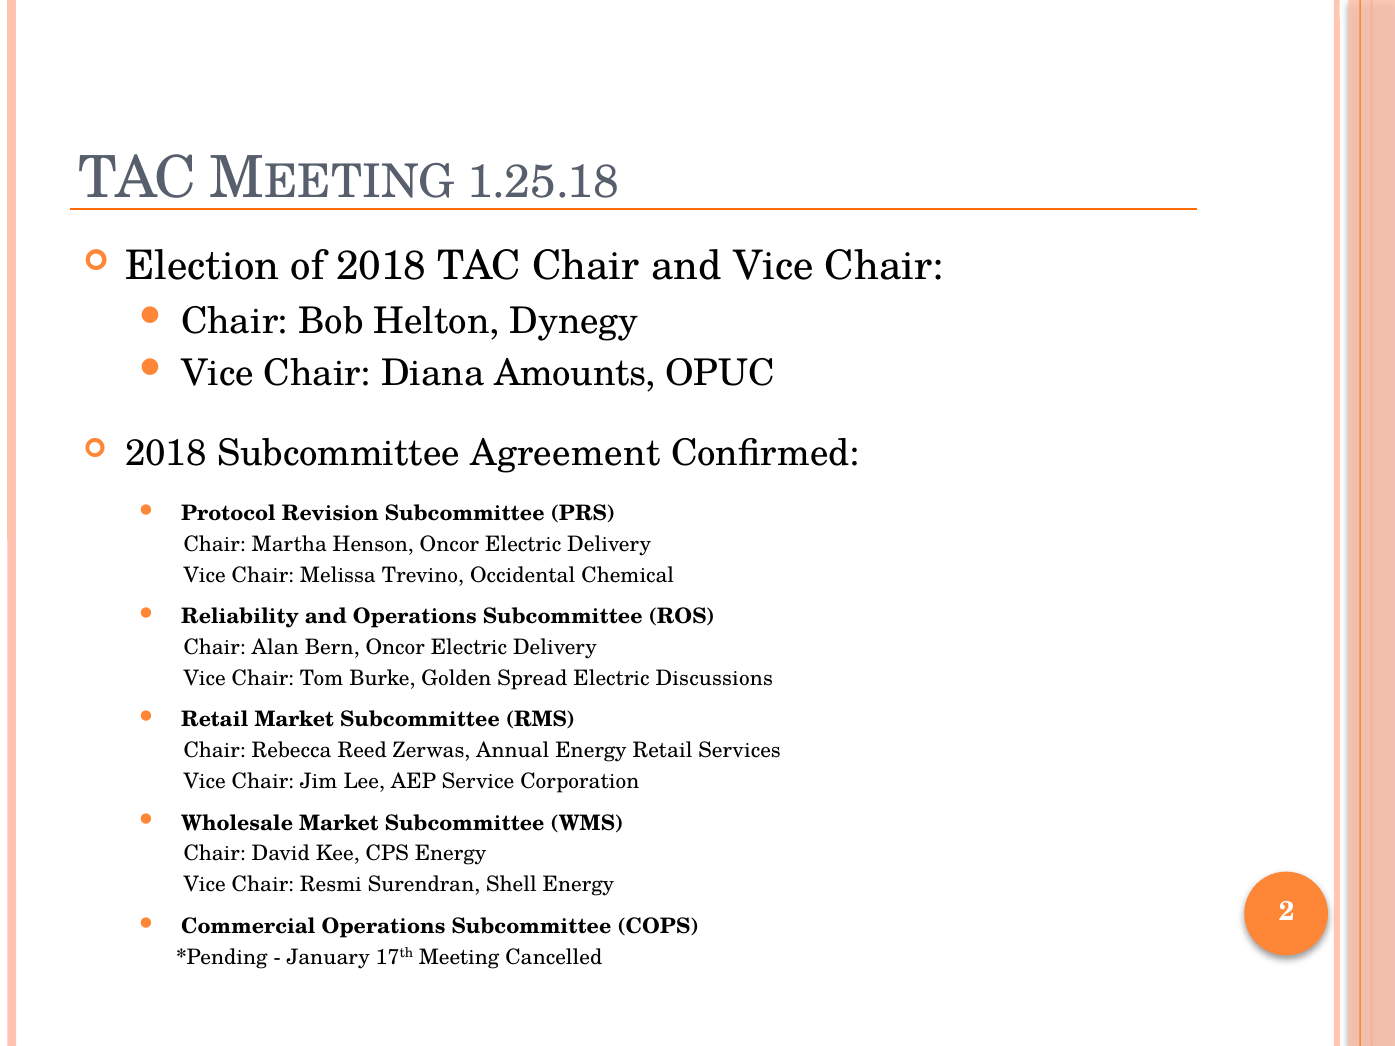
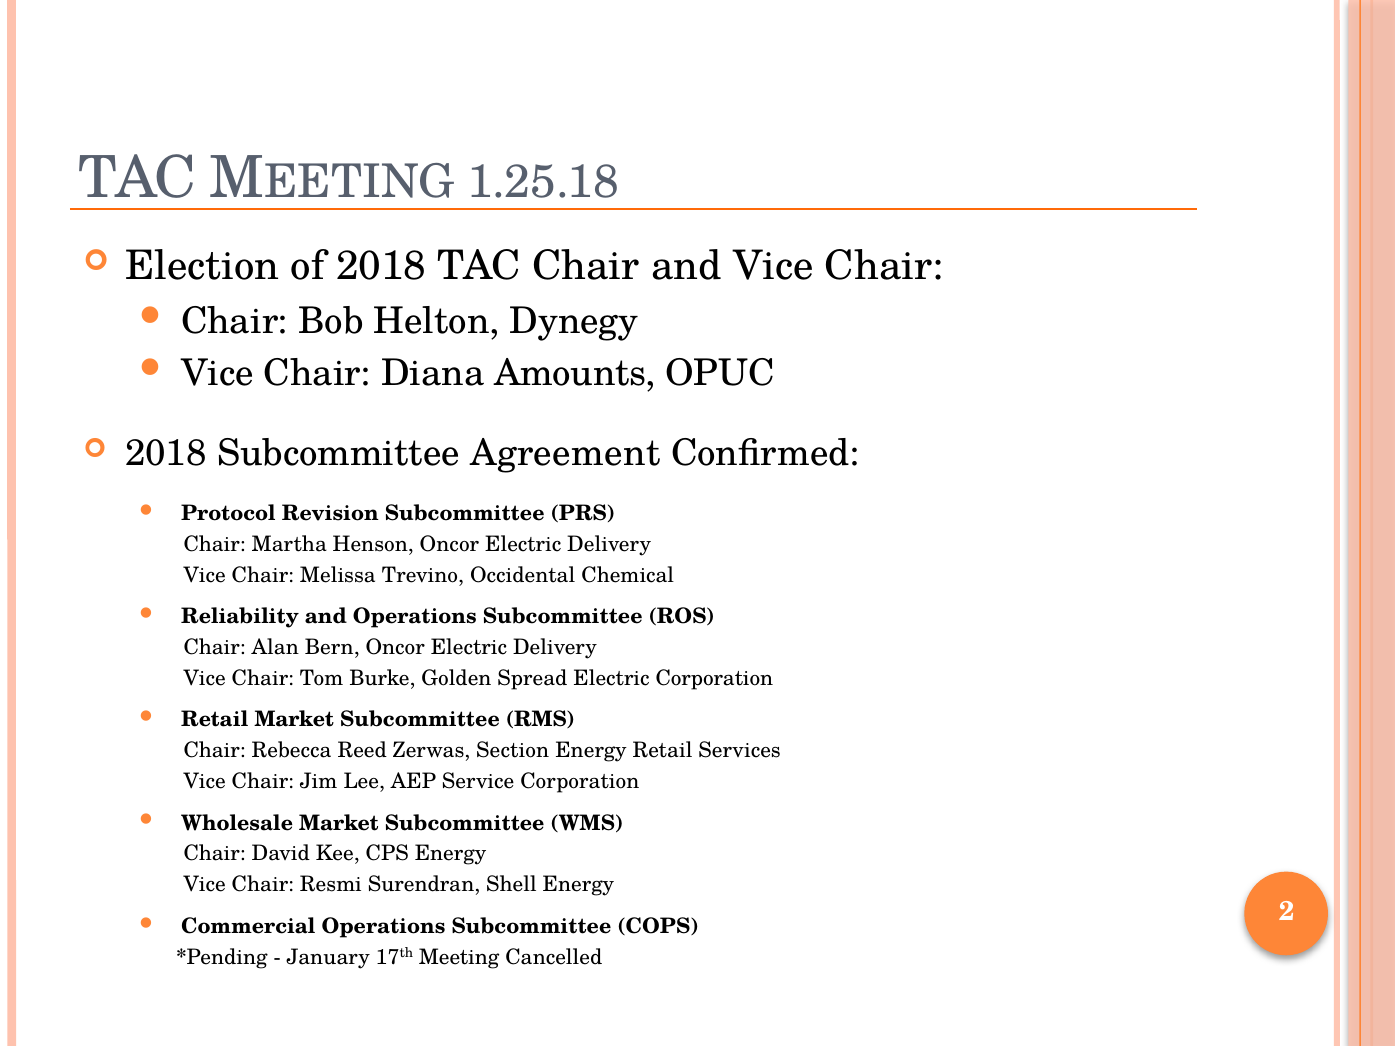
Electric Discussions: Discussions -> Corporation
Annual: Annual -> Section
